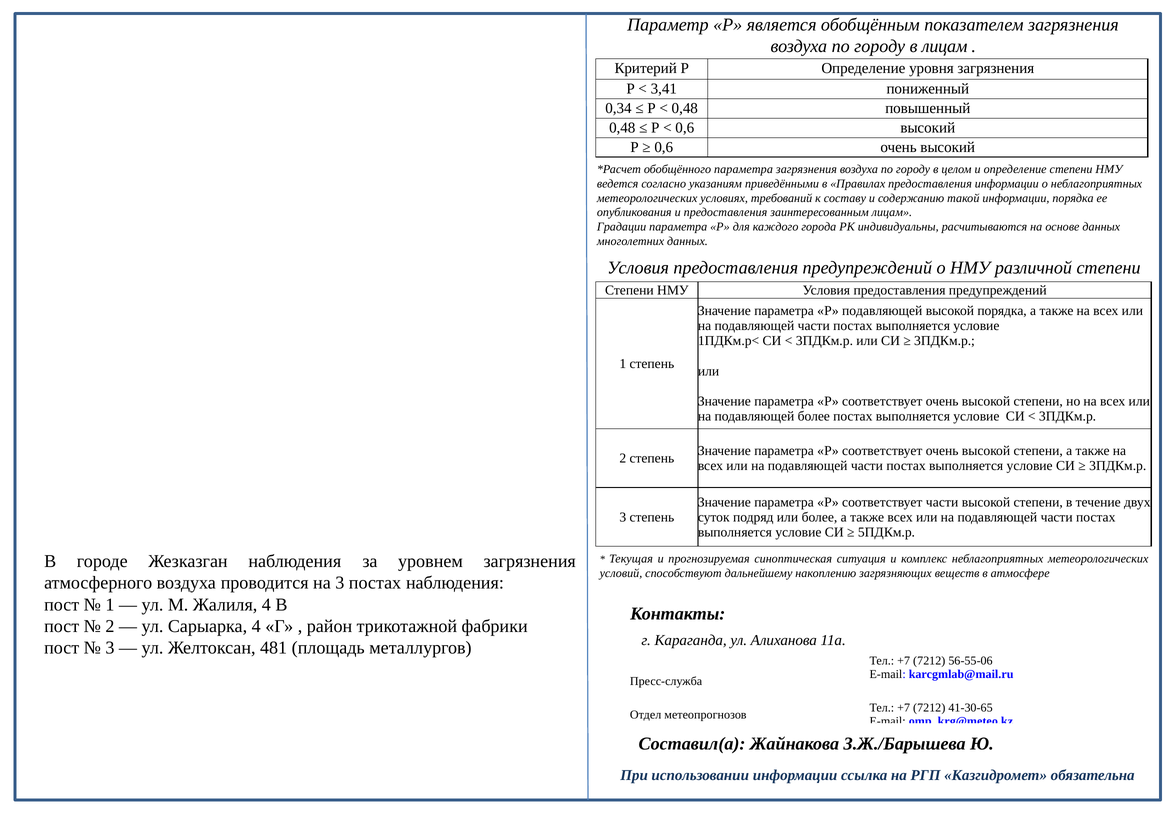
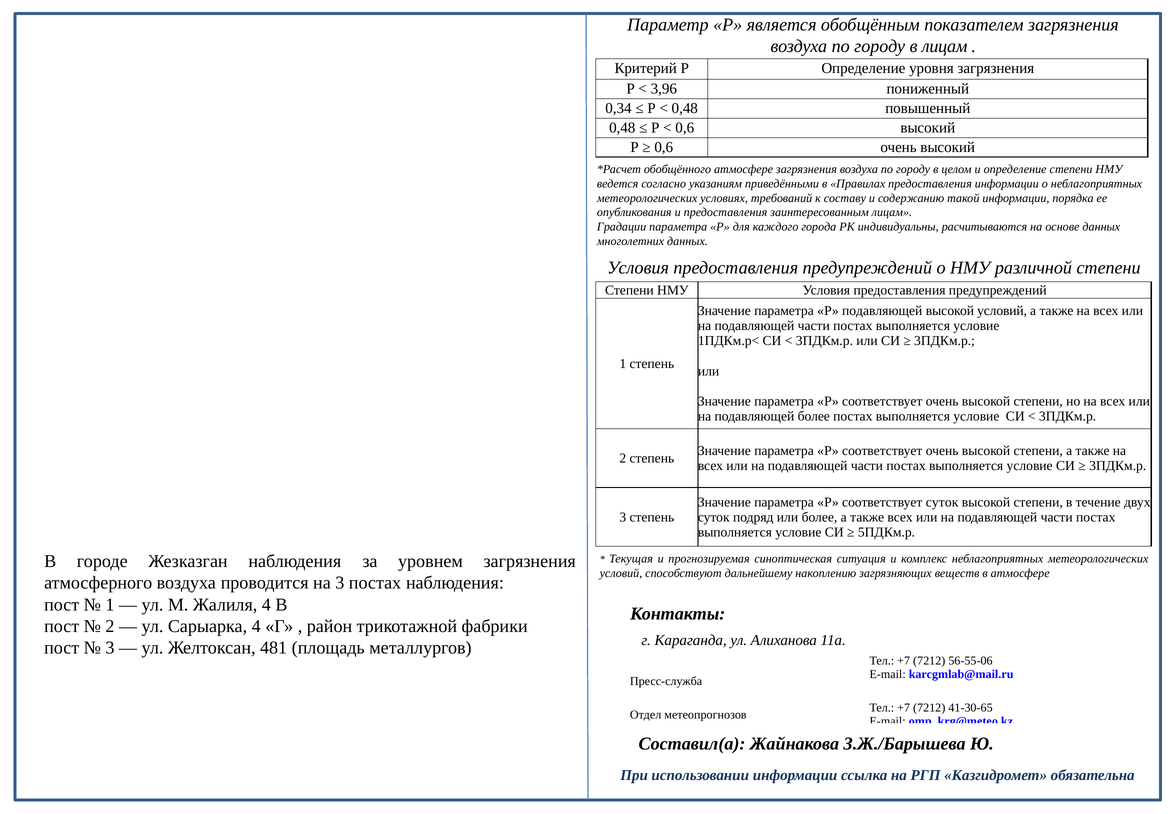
3,41: 3,41 -> 3,96
обобщённого параметра: параметра -> атмосфере
высокой порядка: порядка -> условий
соответствует части: части -> суток
